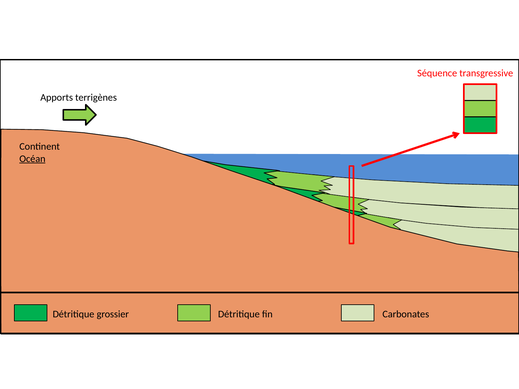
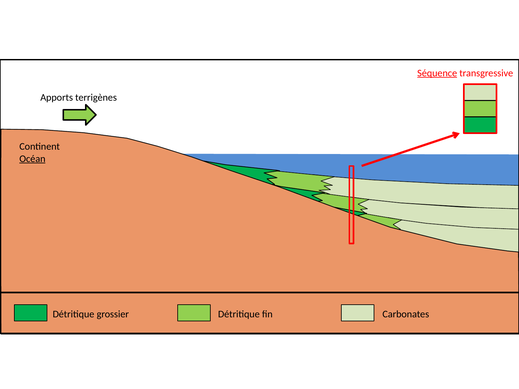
Séquence underline: none -> present
